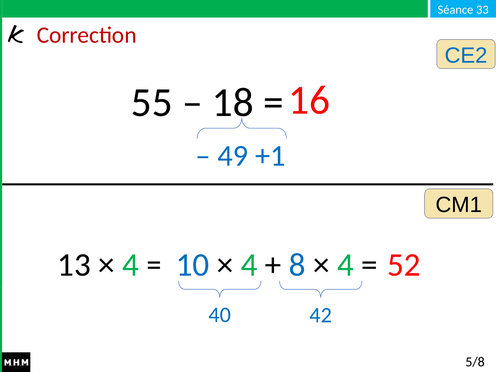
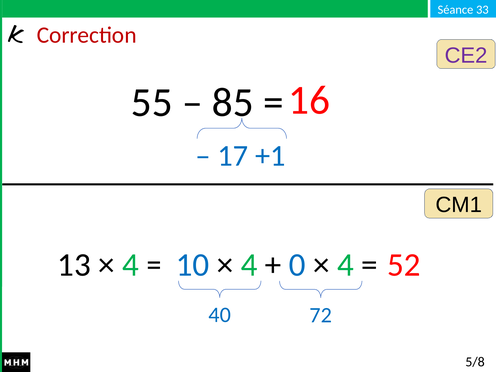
CE2 colour: blue -> purple
18: 18 -> 85
49: 49 -> 17
8: 8 -> 0
42: 42 -> 72
